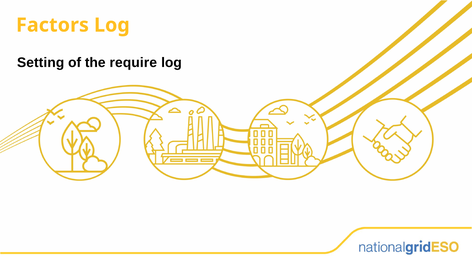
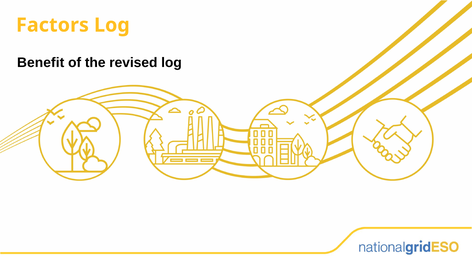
Setting: Setting -> Benefit
require: require -> revised
